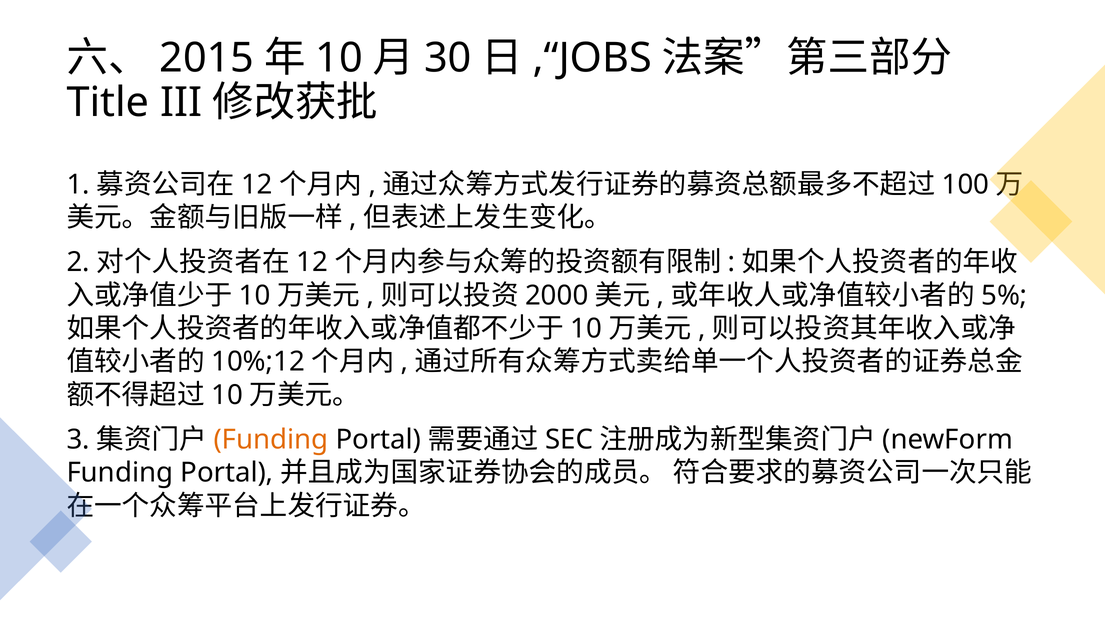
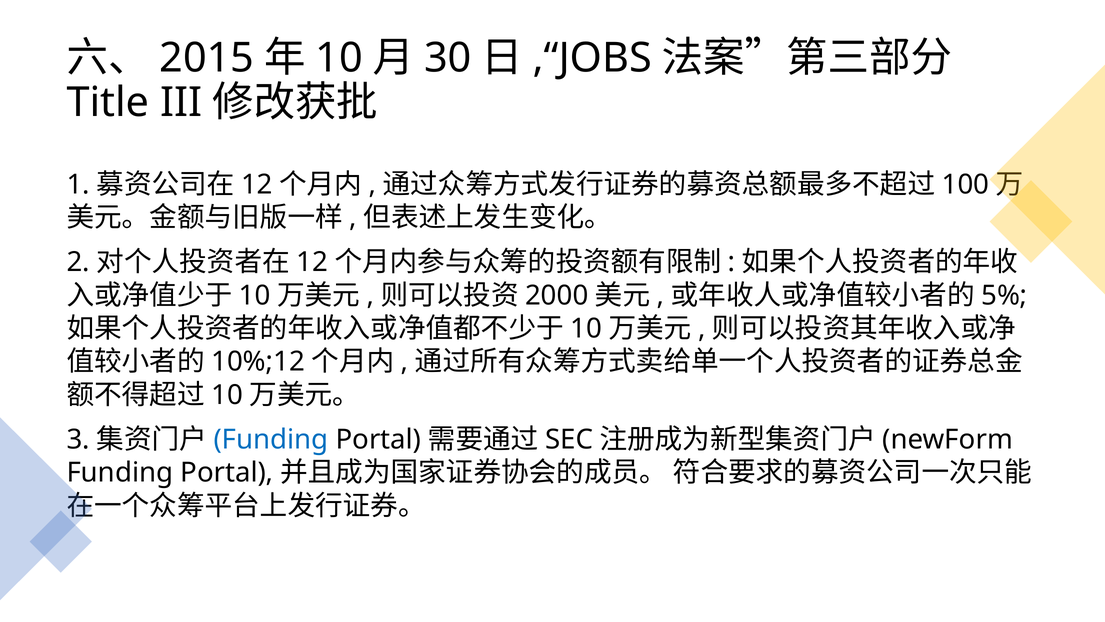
Funding at (271, 439) colour: orange -> blue
